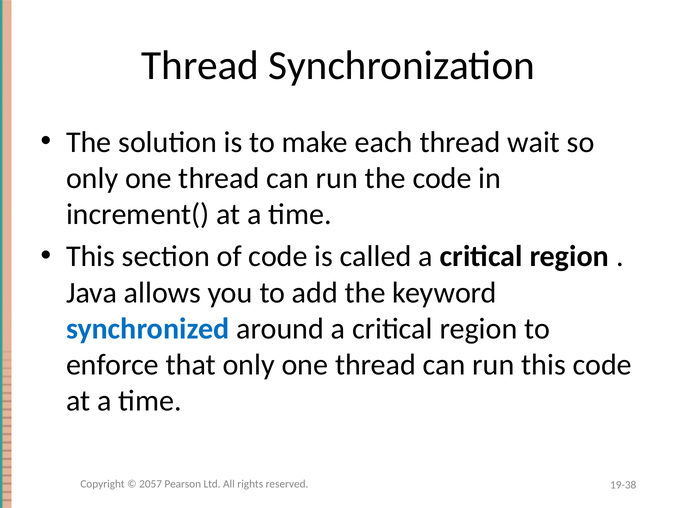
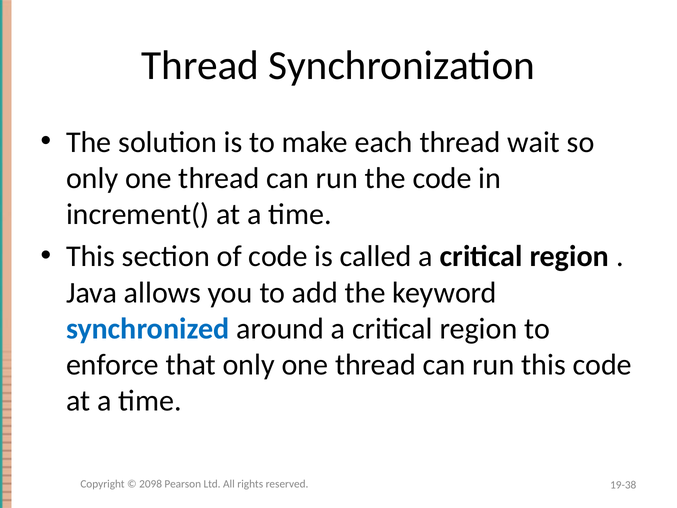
2057: 2057 -> 2098
